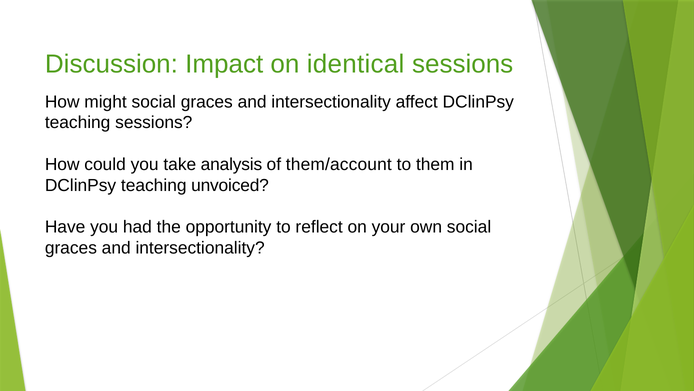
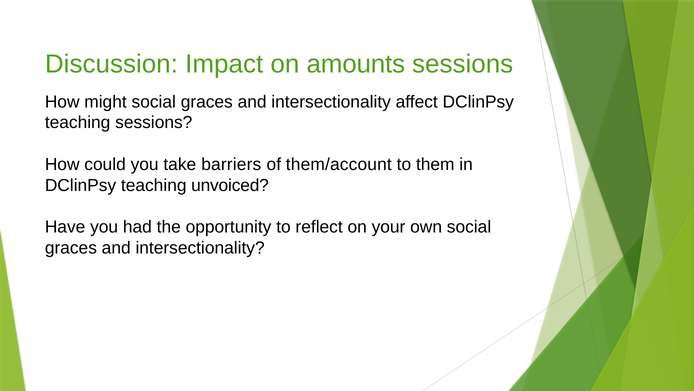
identical: identical -> amounts
analysis: analysis -> barriers
